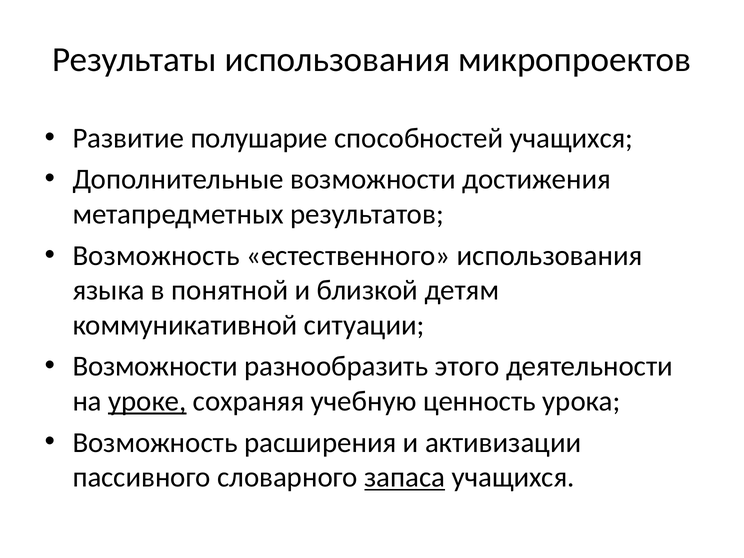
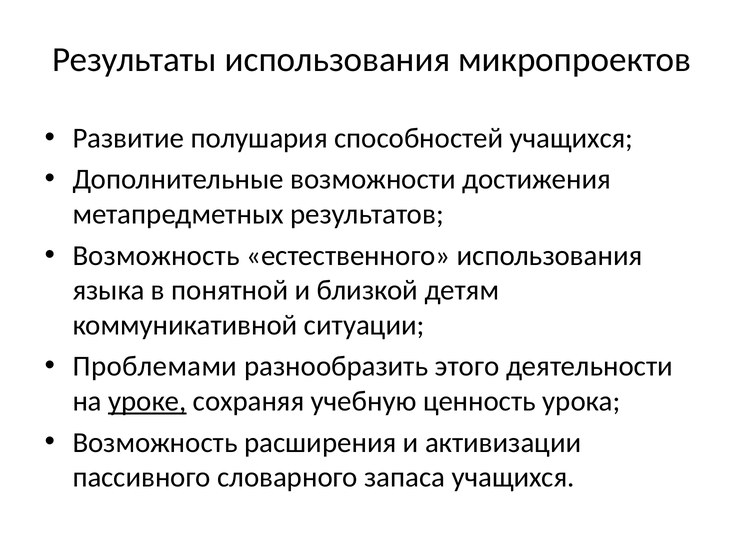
полушарие: полушарие -> полушария
Возможности at (155, 366): Возможности -> Проблемами
запаса underline: present -> none
